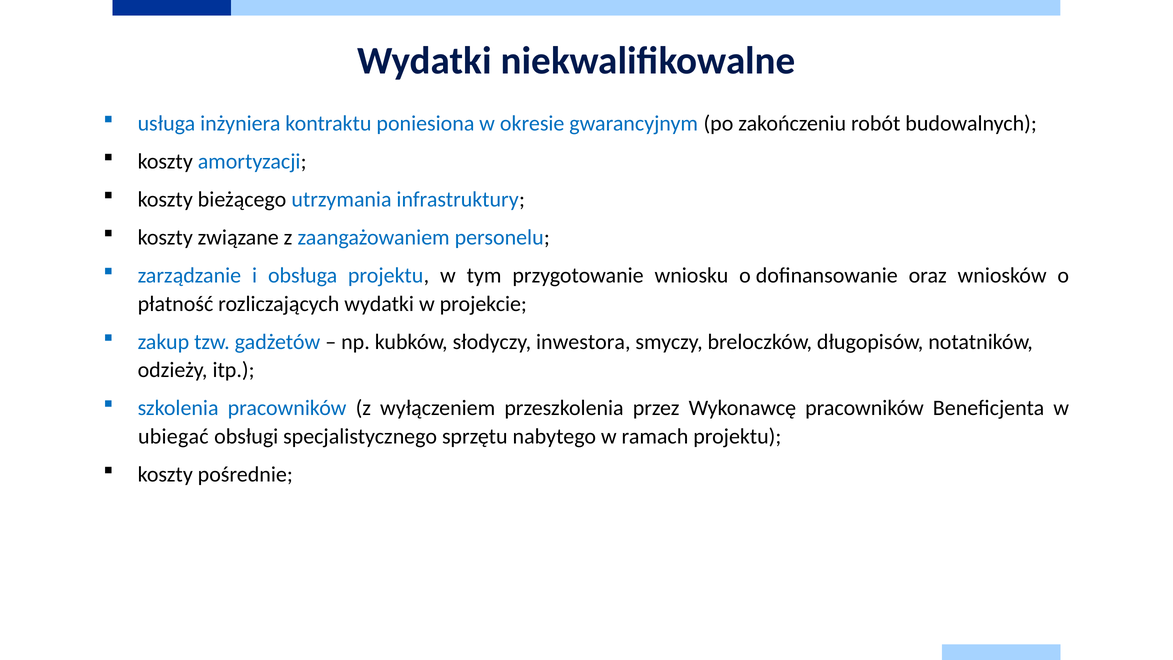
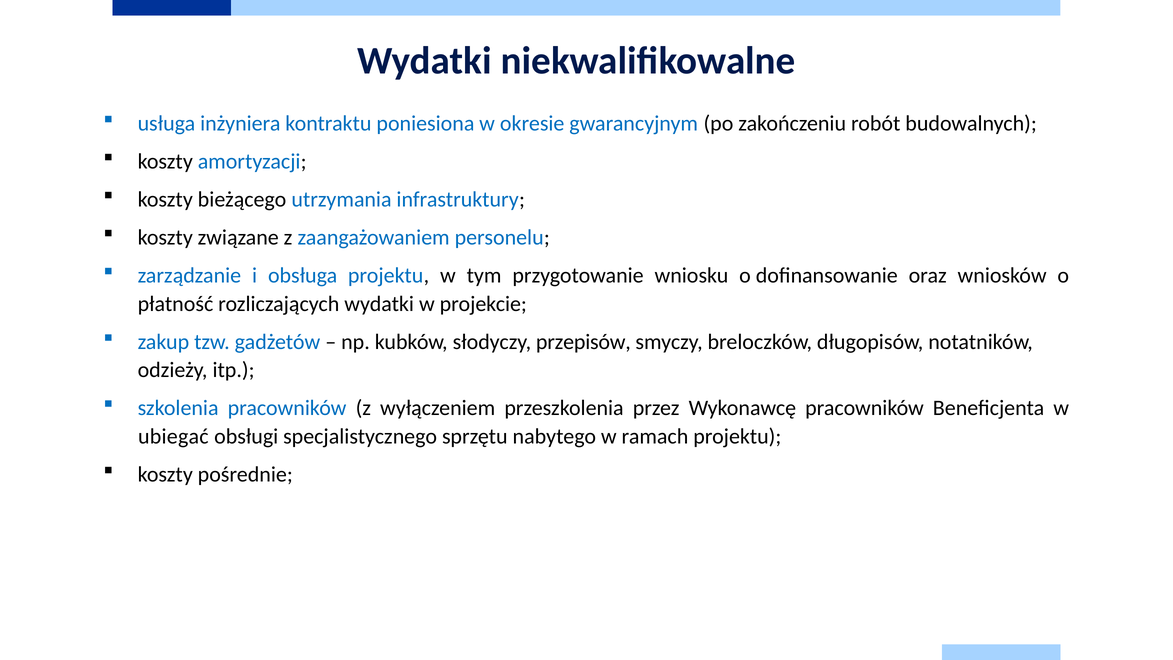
inwestora: inwestora -> przepisów
